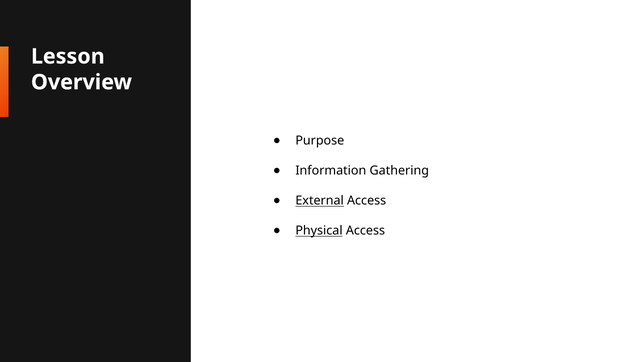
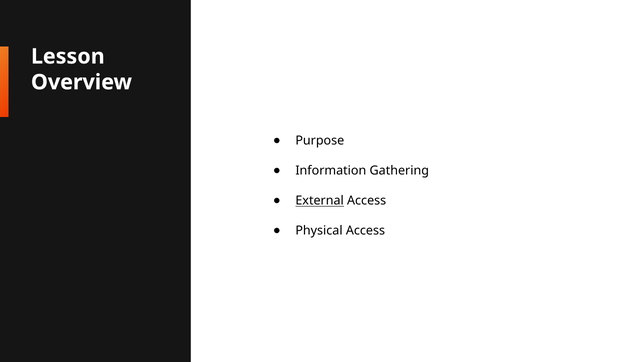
Physical underline: present -> none
